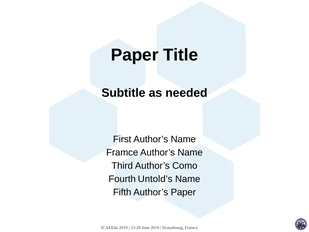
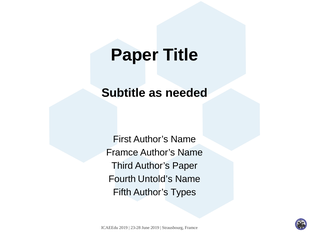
Author’s Como: Como -> Paper
Author’s Paper: Paper -> Types
